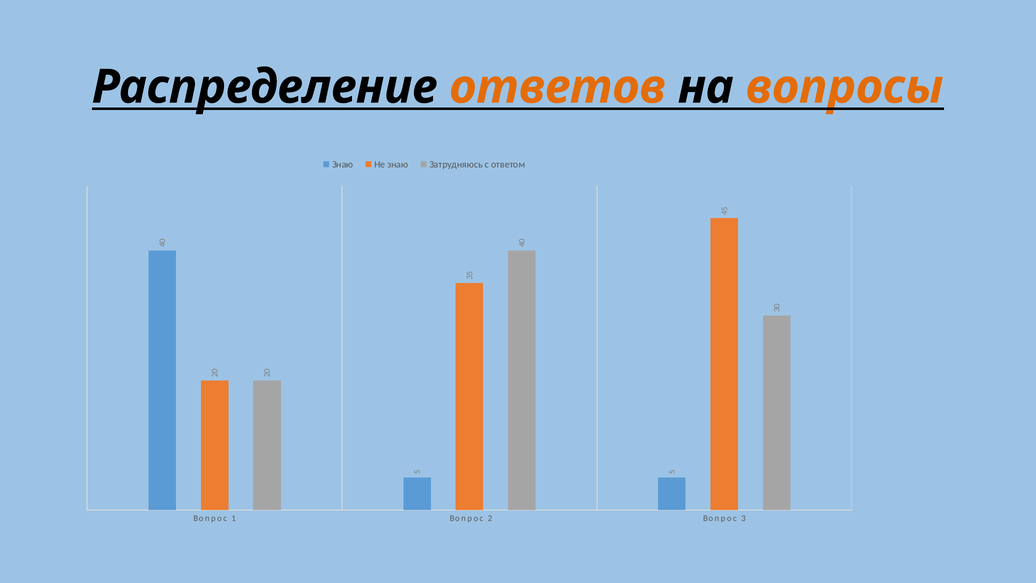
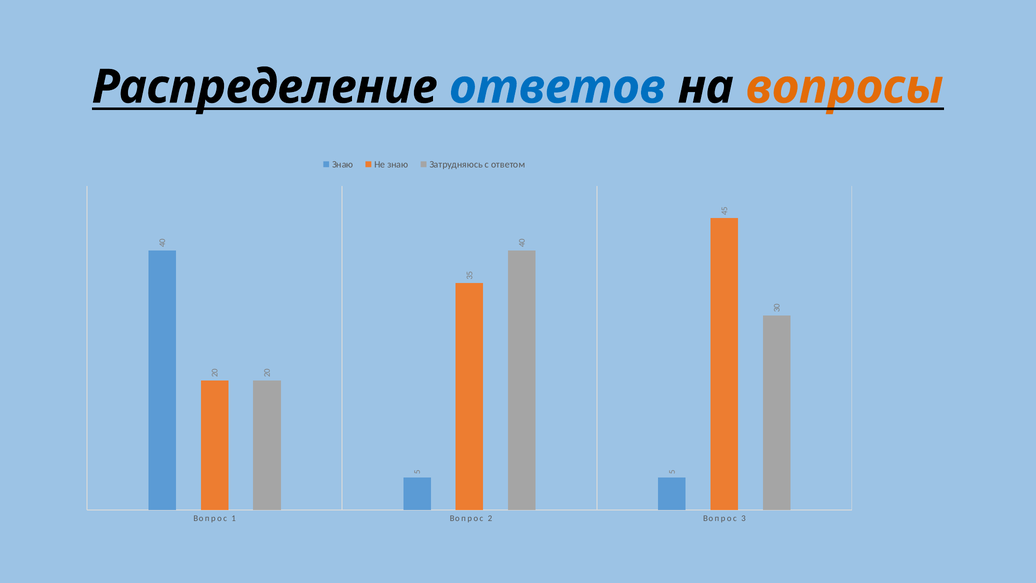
ответов colour: orange -> blue
